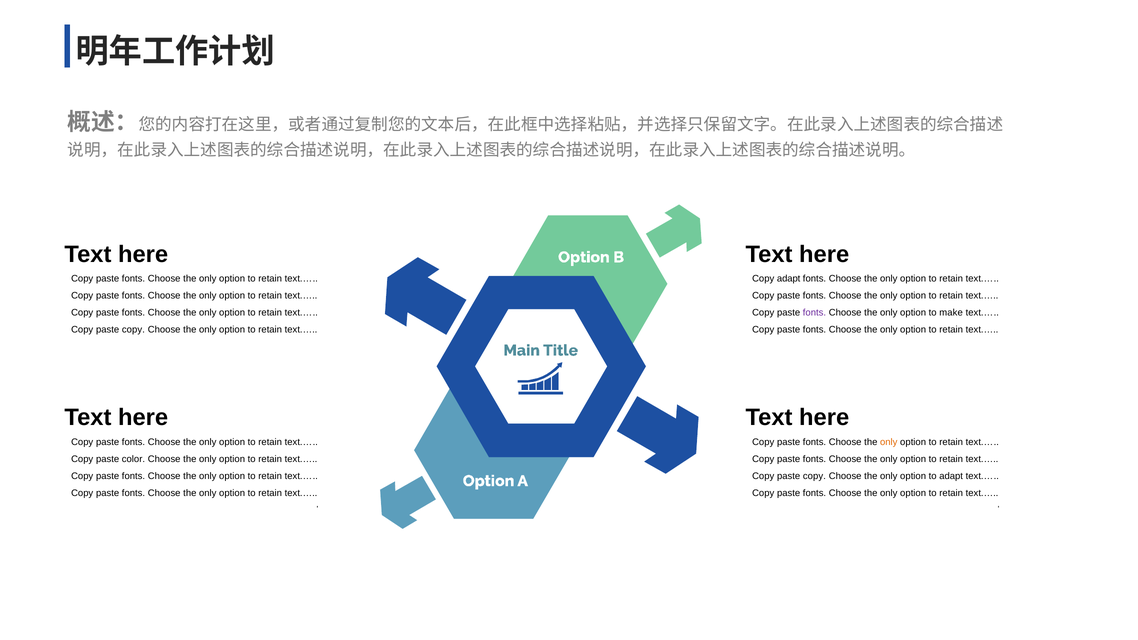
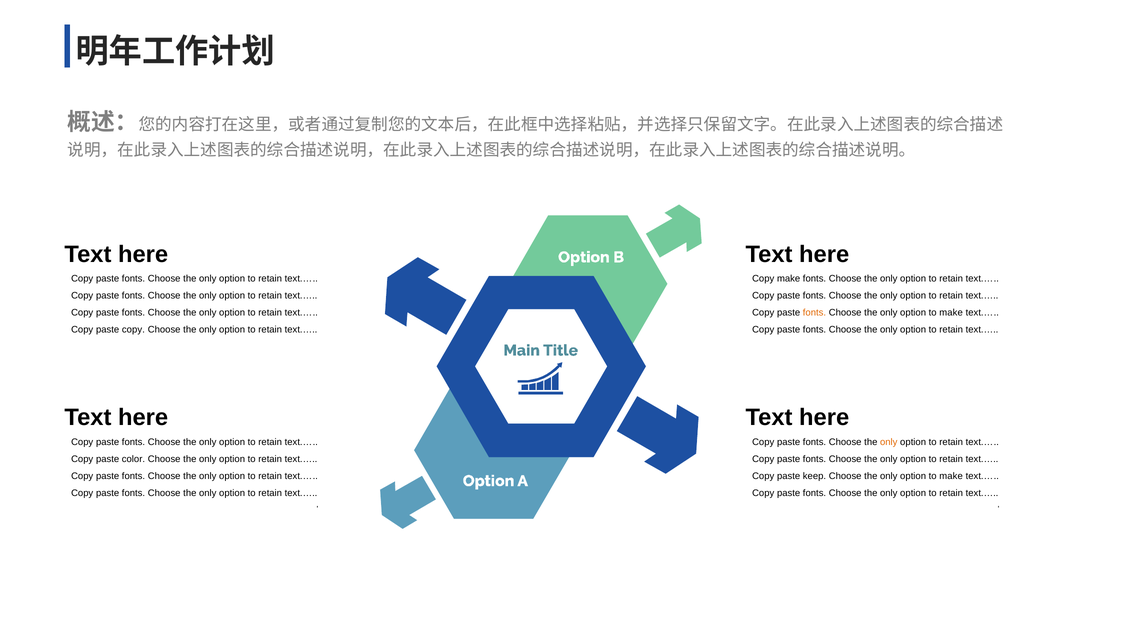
Copy adapt: adapt -> make
fonts at (814, 313) colour: purple -> orange
copy at (814, 476): copy -> keep
adapt at (951, 476): adapt -> make
